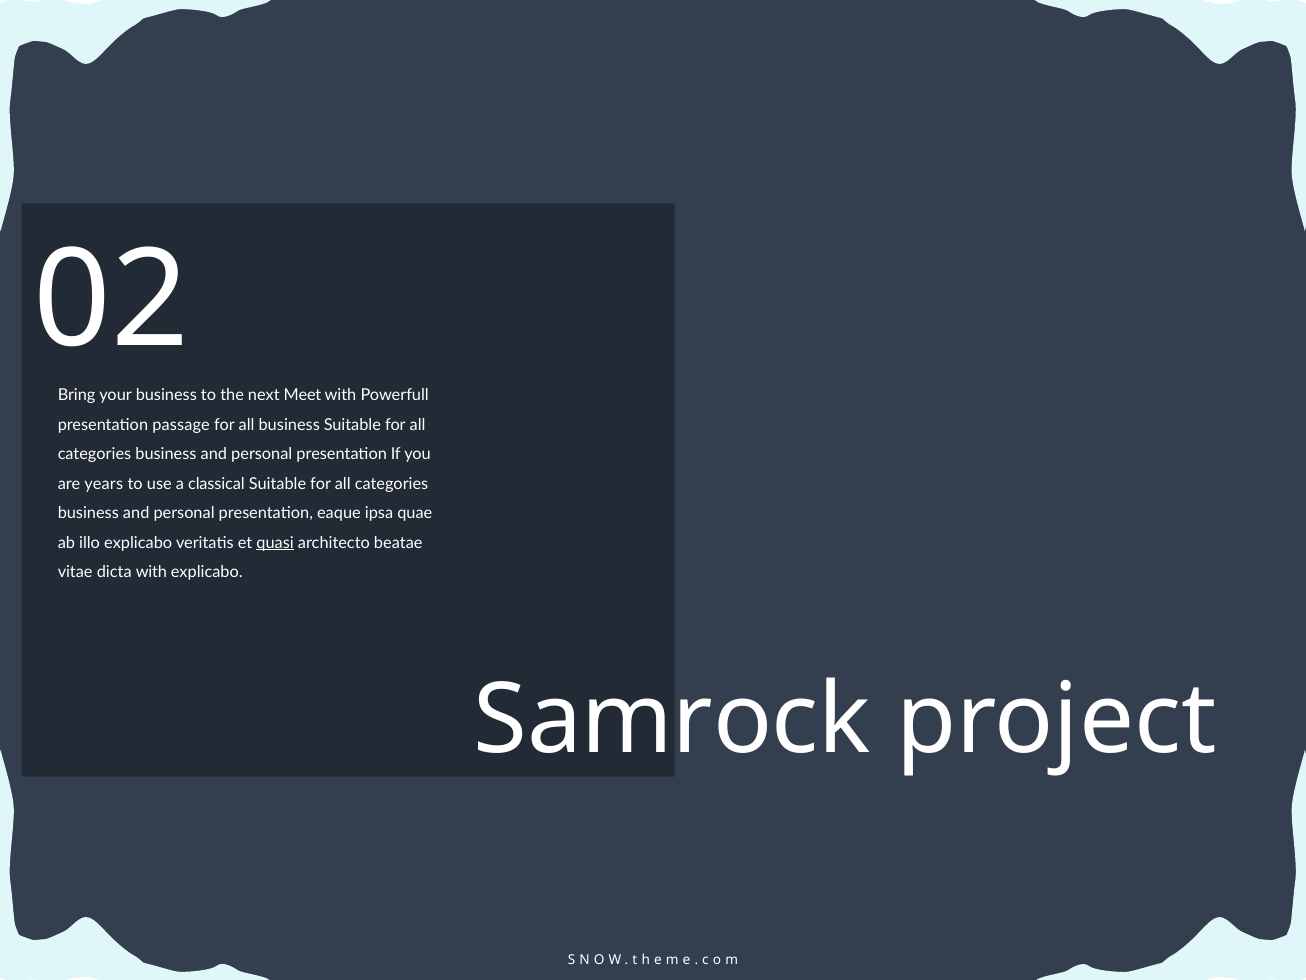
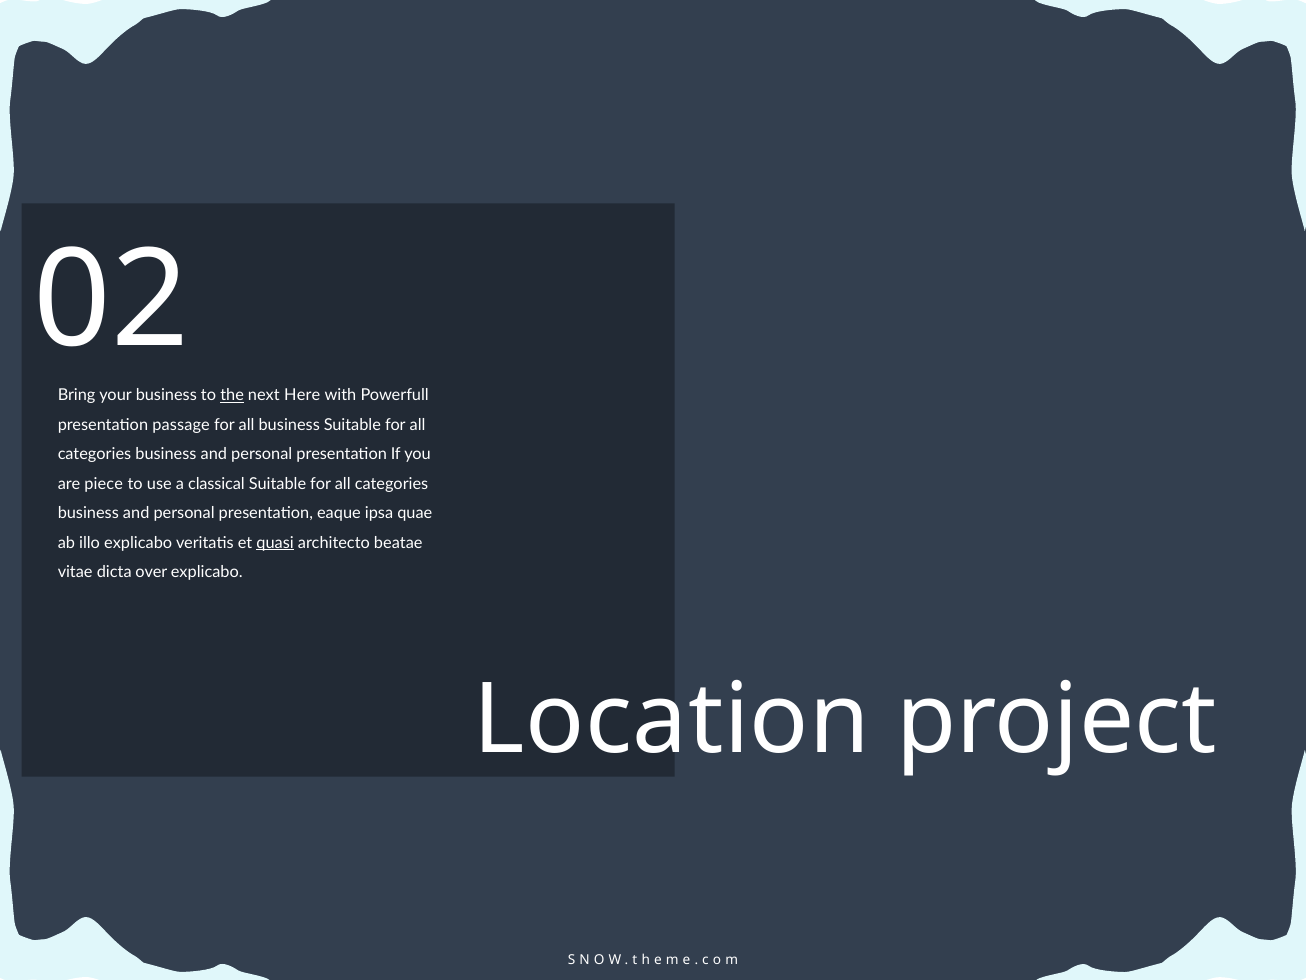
the underline: none -> present
Meet: Meet -> Here
years: years -> piece
dicta with: with -> over
Samrock: Samrock -> Location
